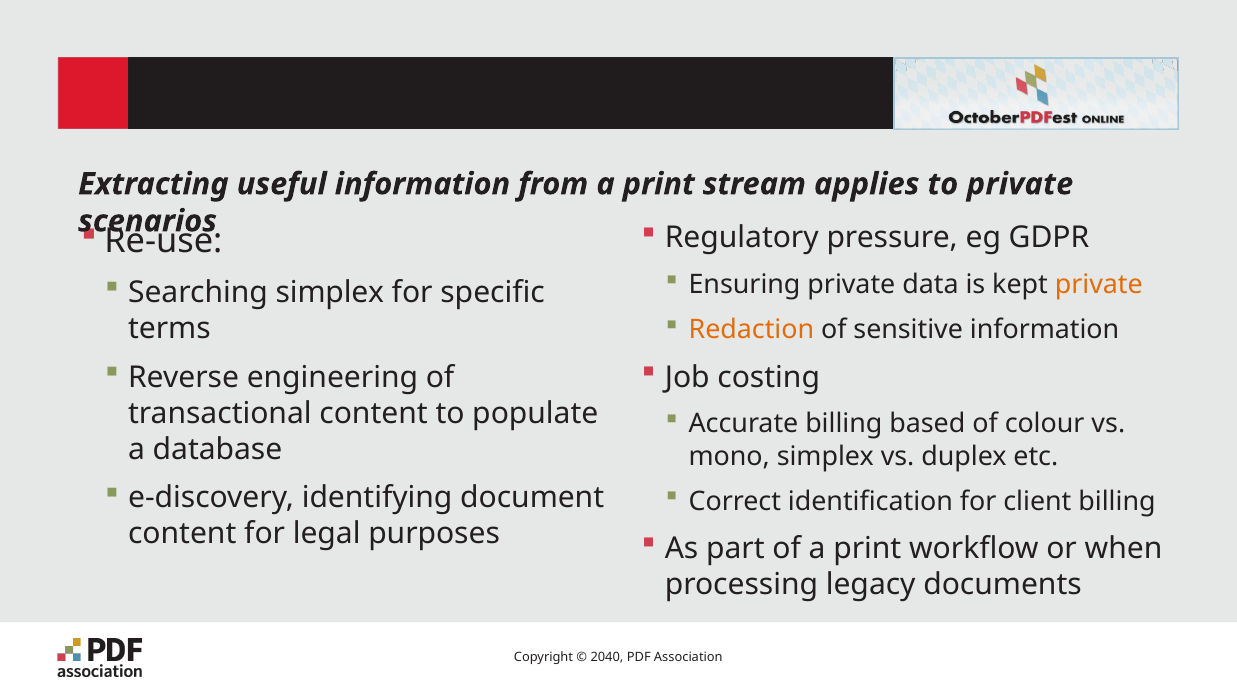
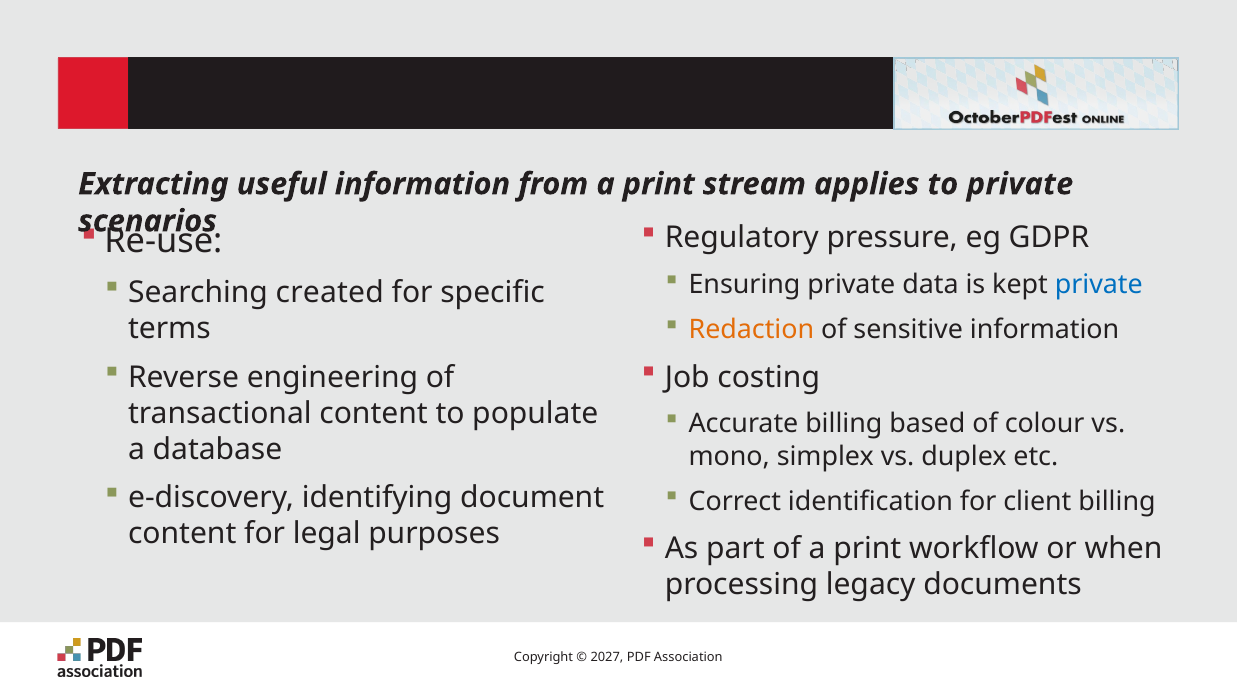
private at (1099, 285) colour: orange -> blue
Searching simplex: simplex -> created
2040: 2040 -> 2027
